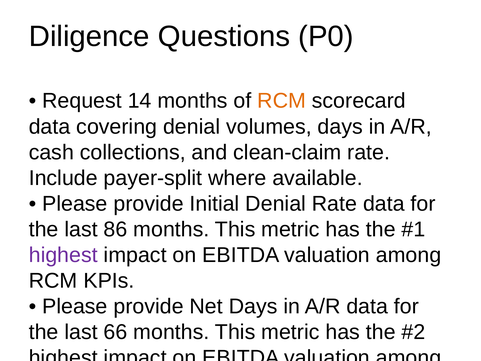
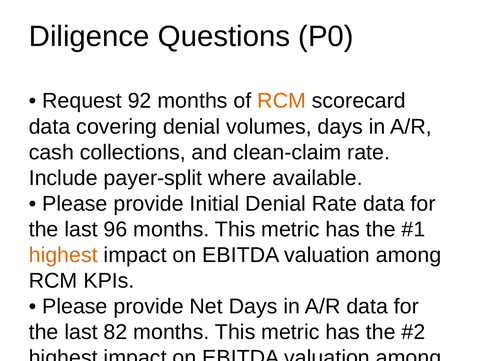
14: 14 -> 92
86: 86 -> 96
highest at (63, 255) colour: purple -> orange
66: 66 -> 82
